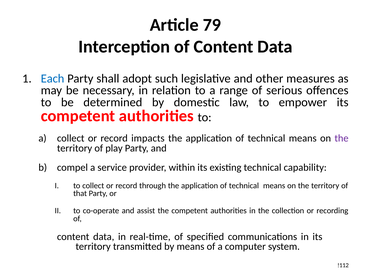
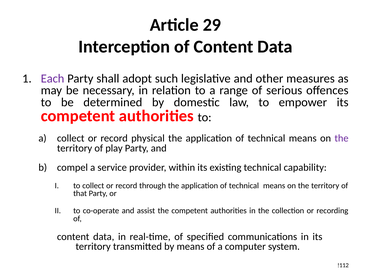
79: 79 -> 29
Each colour: blue -> purple
impacts: impacts -> physical
